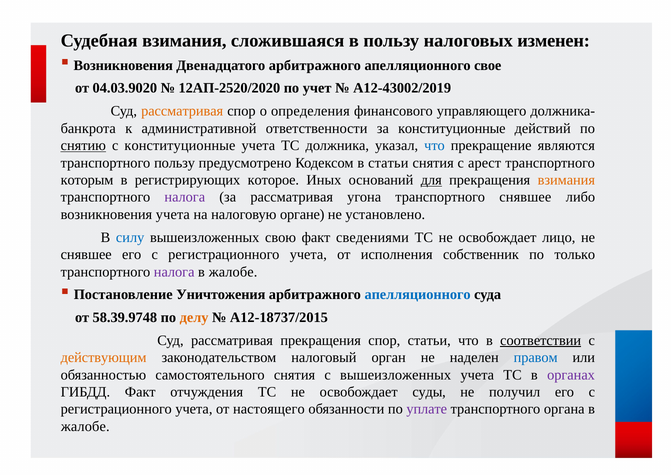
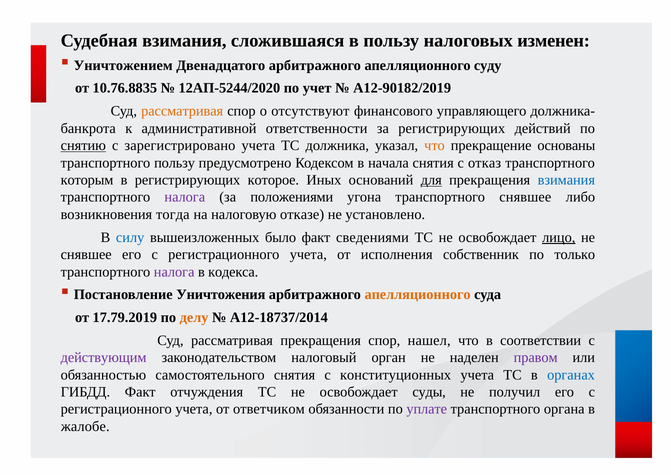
Возникновения at (123, 65): Возникновения -> Уничтожением
свое: свое -> суду
04.03.9020: 04.03.9020 -> 10.76.8835
12АП-2520/2020: 12АП-2520/2020 -> 12АП-5244/2020
А12-43002/2019: А12-43002/2019 -> А12-90182/2019
определения: определения -> отсутствуют
за конституционные: конституционные -> регистрирующих
с конституционные: конституционные -> зарегистрировано
что at (434, 145) colour: blue -> orange
являются: являются -> основаны
в статьи: статьи -> начала
арест: арест -> отказ
взимания at (566, 180) colour: orange -> blue
за рассматривая: рассматривая -> положениями
возникновения учета: учета -> тогда
органе: органе -> отказе
свою: свою -> было
лицо underline: none -> present
жалобе at (233, 271): жалобе -> кодекса
апелляционного at (418, 294) colour: blue -> orange
58.39.9748: 58.39.9748 -> 17.79.2019
А12-18737/2015: А12-18737/2015 -> А12-18737/2014
спор статьи: статьи -> нашел
соответствии underline: present -> none
действующим colour: orange -> purple
правом colour: blue -> purple
с вышеизложенных: вышеизложенных -> конституционных
органах colour: purple -> blue
настоящего: настоящего -> ответчиком
